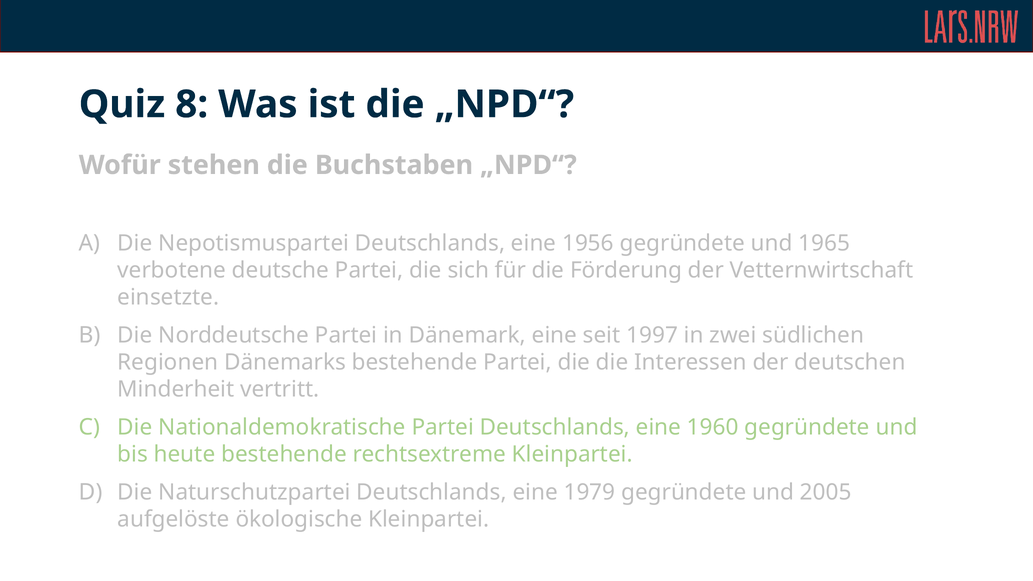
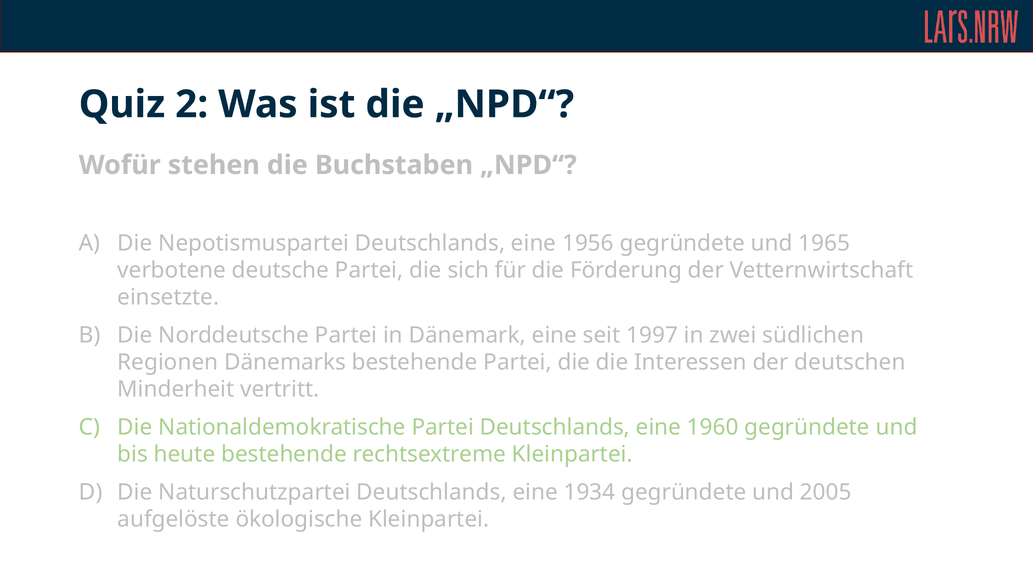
8: 8 -> 2
1979: 1979 -> 1934
